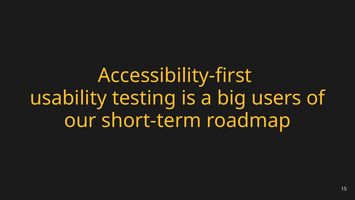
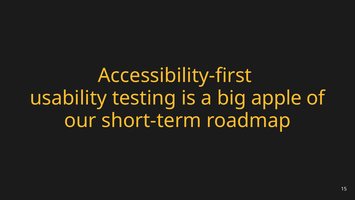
users: users -> apple
